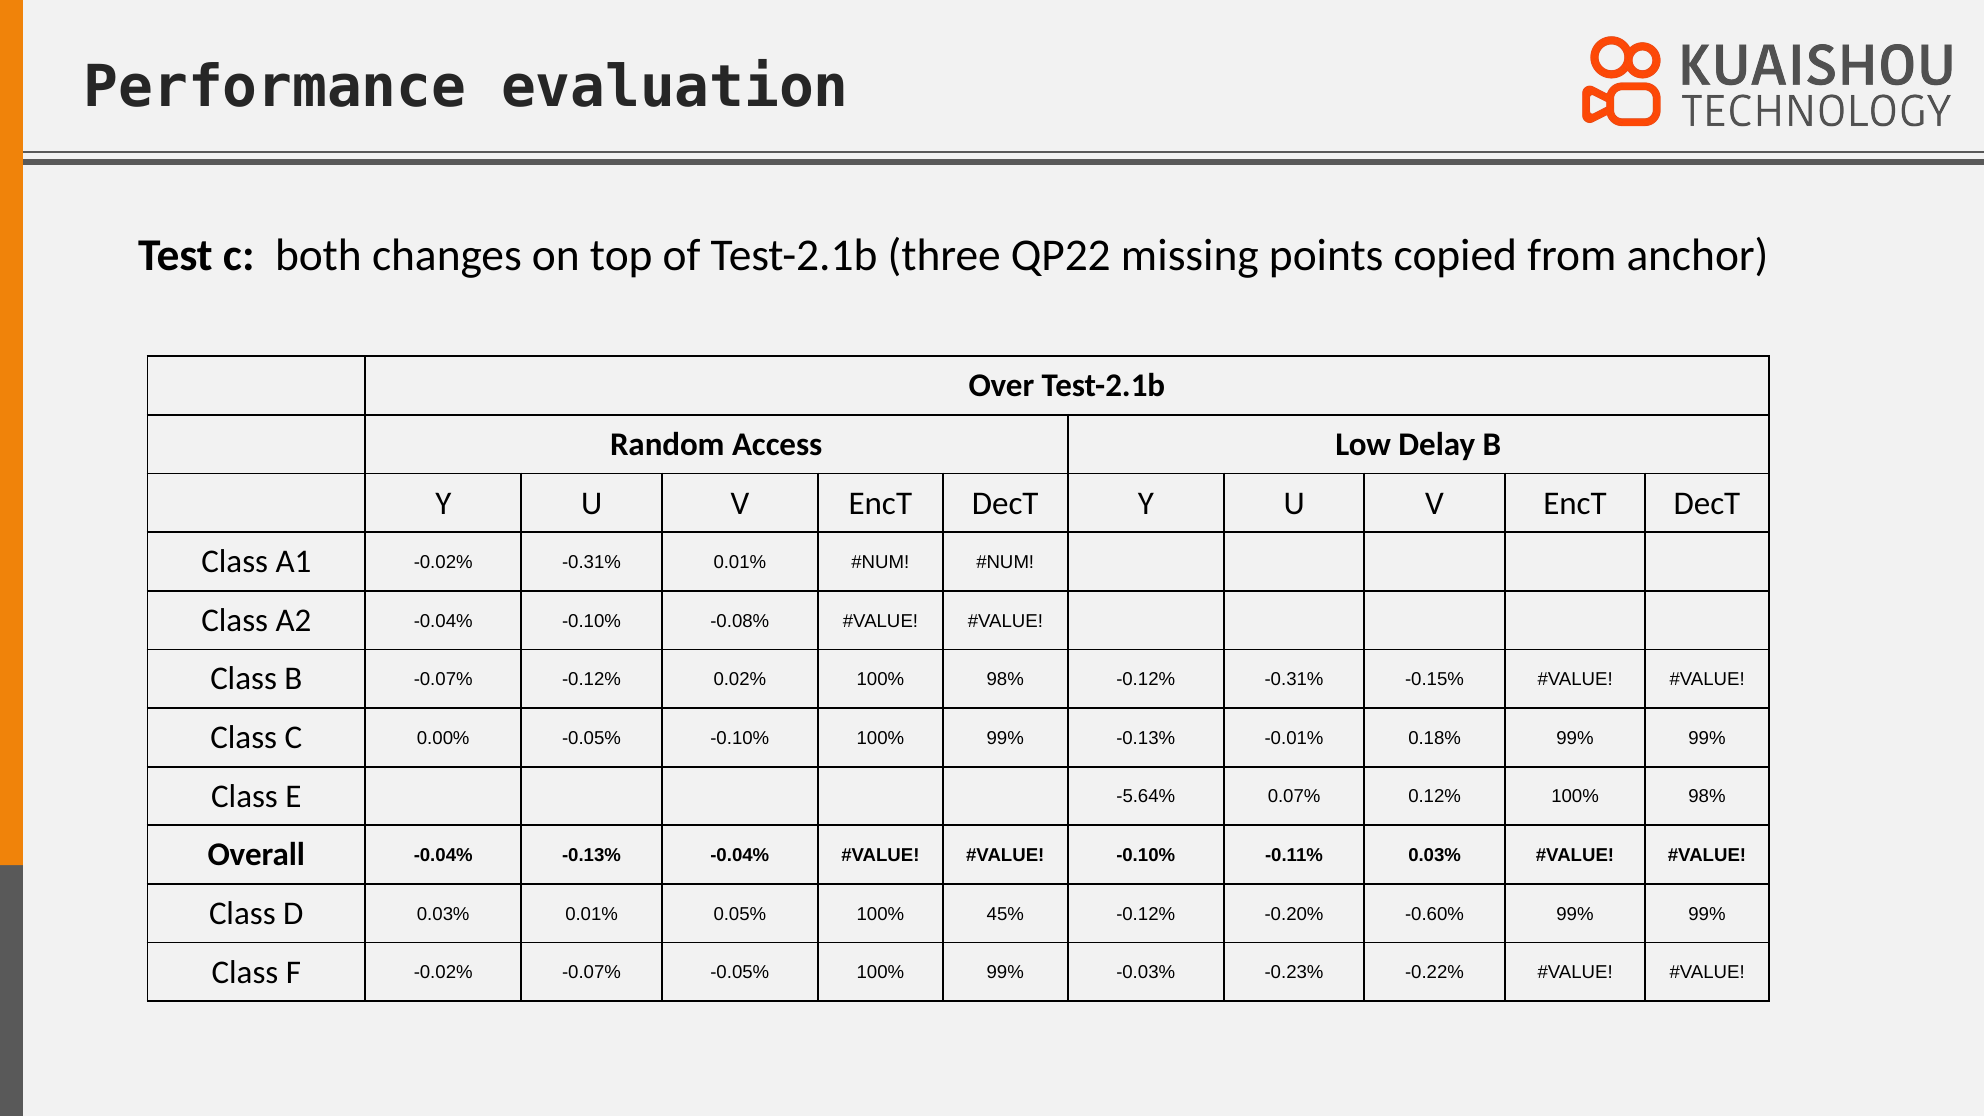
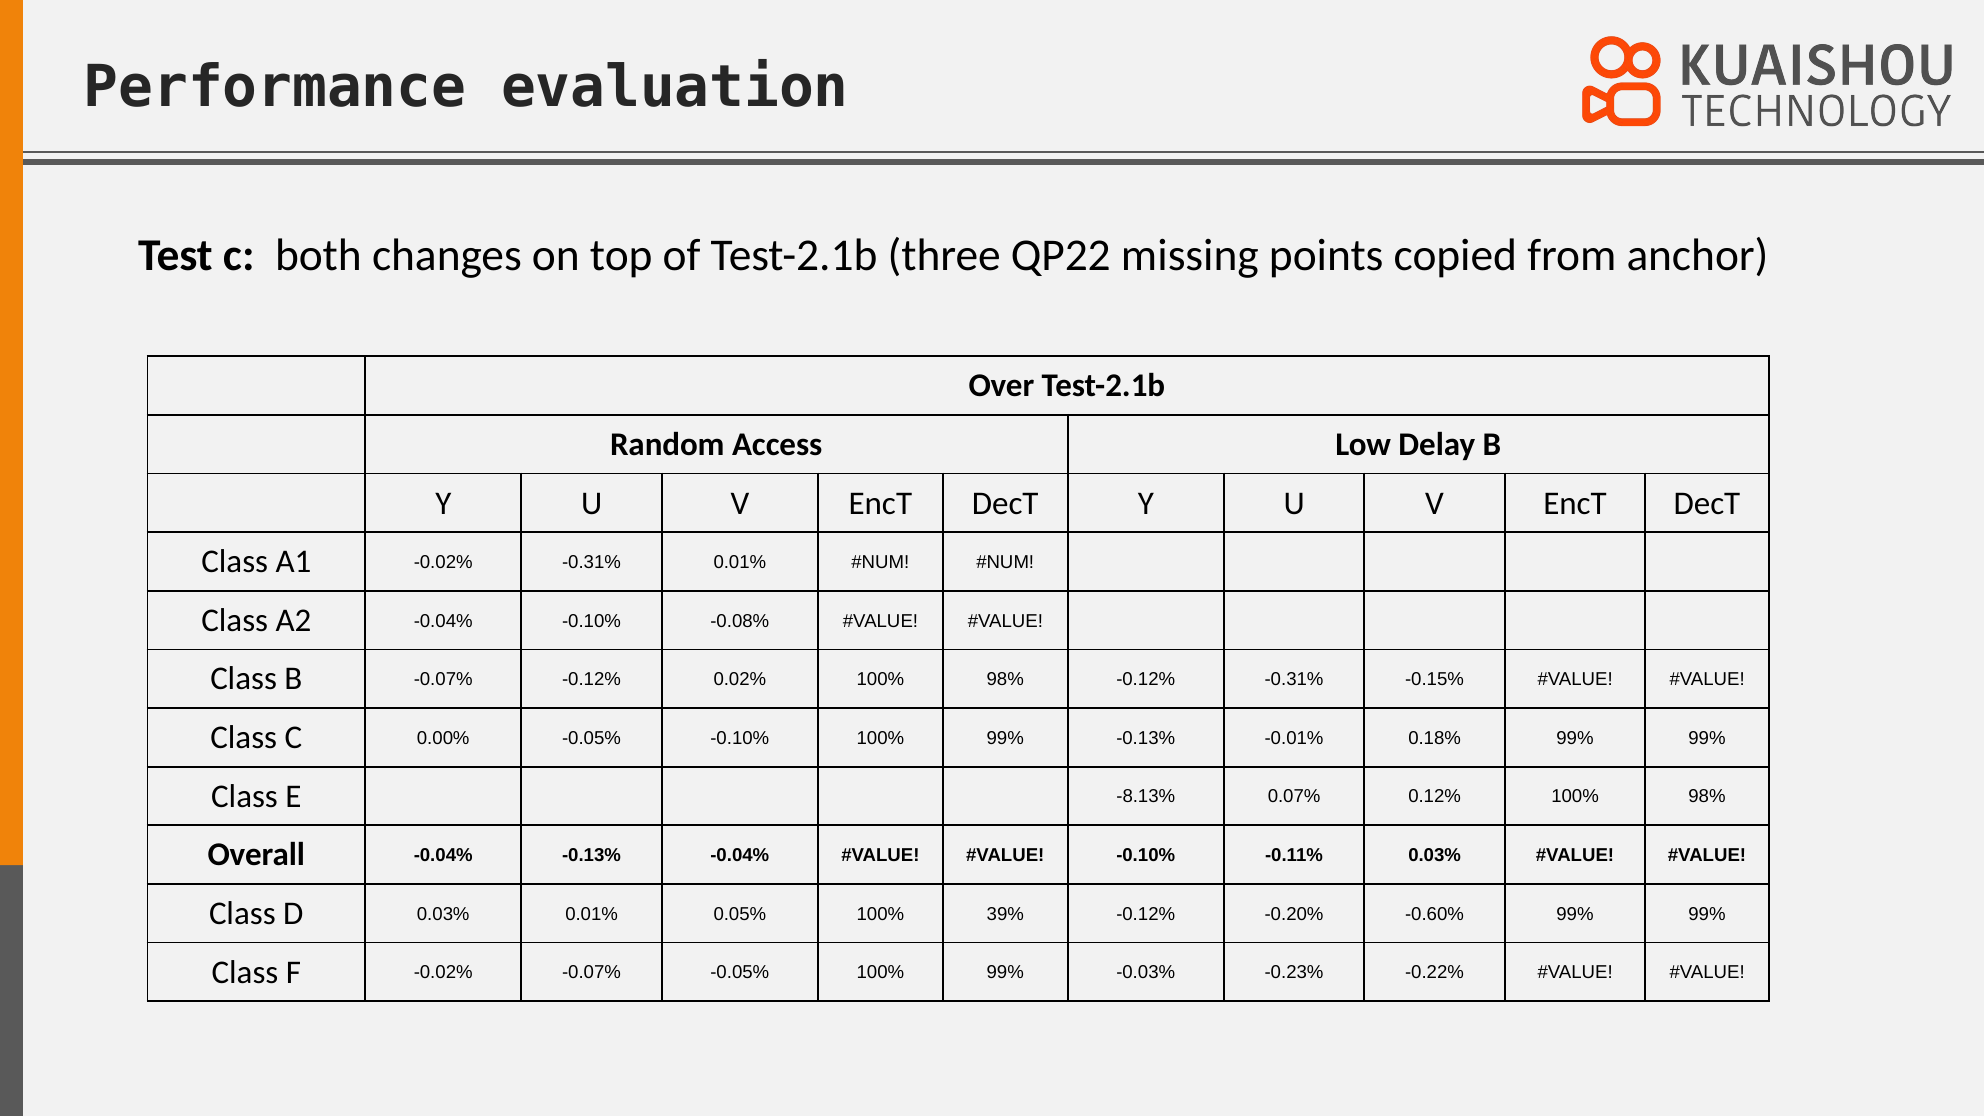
-5.64%: -5.64% -> -8.13%
45%: 45% -> 39%
